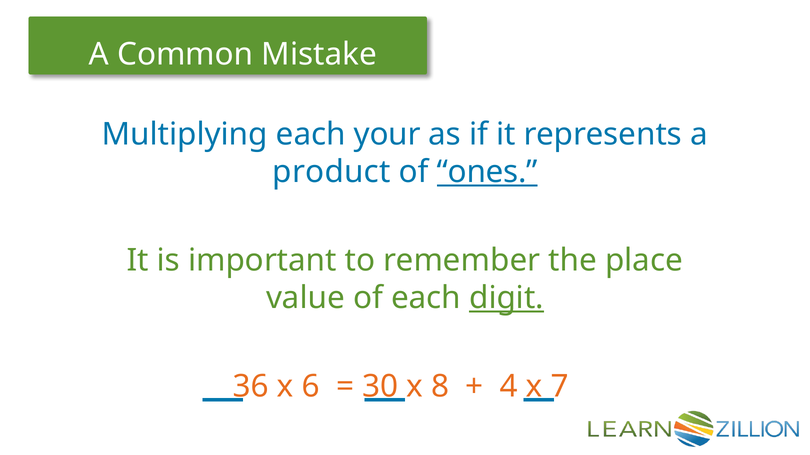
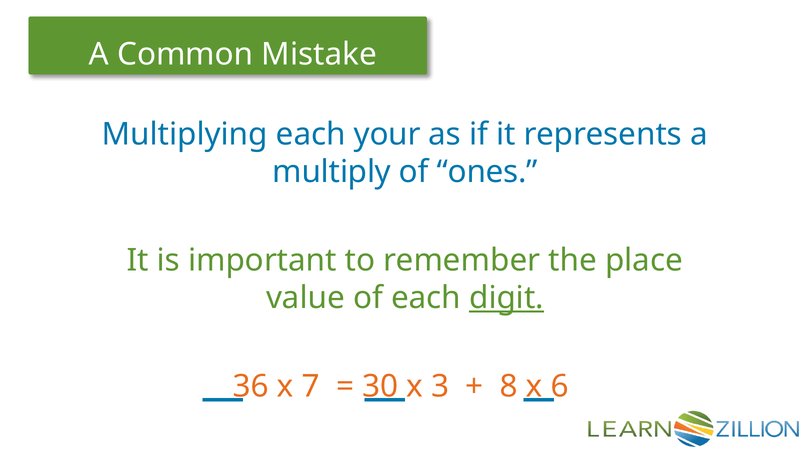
product: product -> multiply
ones underline: present -> none
6: 6 -> 7
8: 8 -> 3
4: 4 -> 8
7: 7 -> 6
